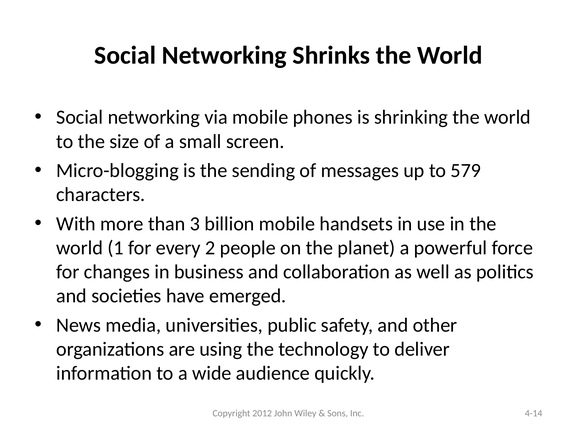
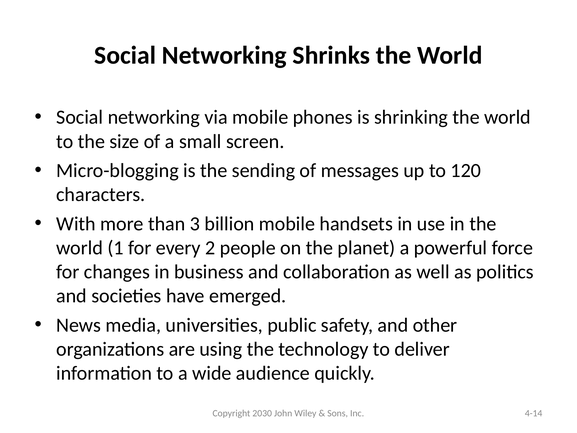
579: 579 -> 120
2012: 2012 -> 2030
